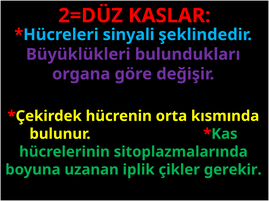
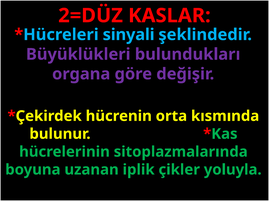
gerekir: gerekir -> yoluyla
